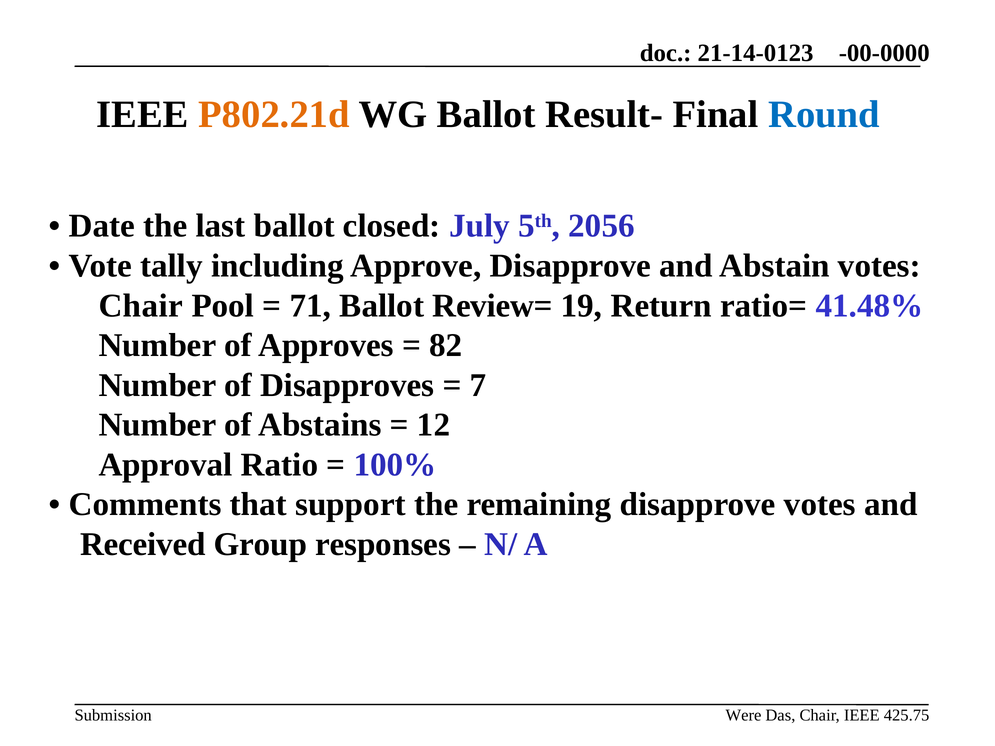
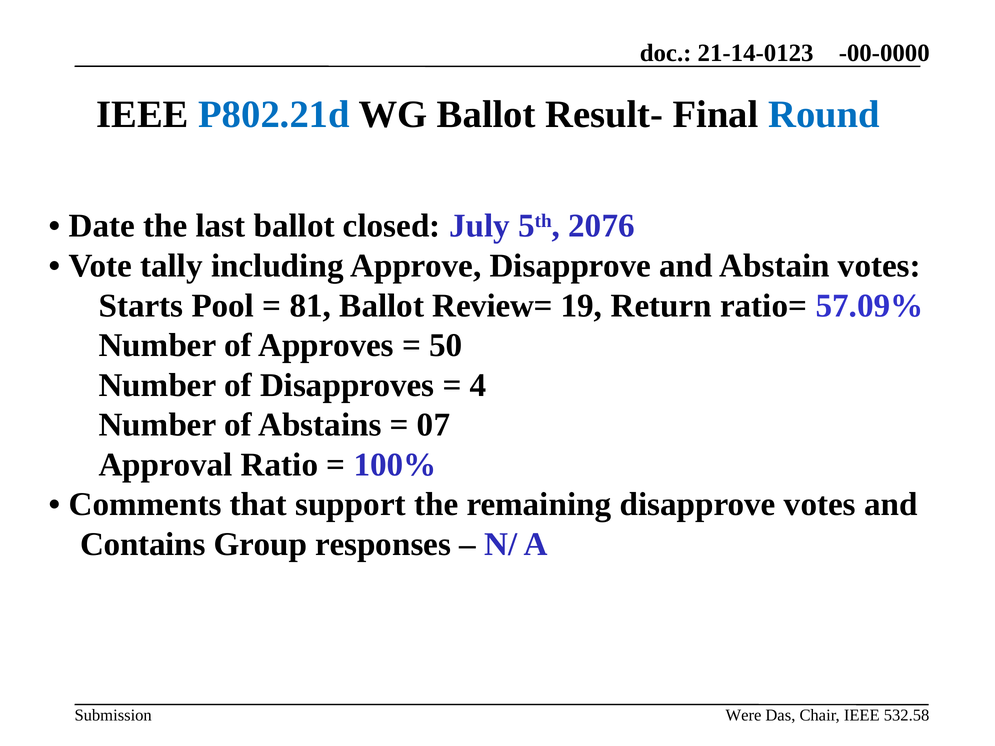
P802.21d colour: orange -> blue
2056: 2056 -> 2076
Chair at (141, 306): Chair -> Starts
71: 71 -> 81
41.48%: 41.48% -> 57.09%
82: 82 -> 50
7: 7 -> 4
12: 12 -> 07
Received: Received -> Contains
425.75: 425.75 -> 532.58
